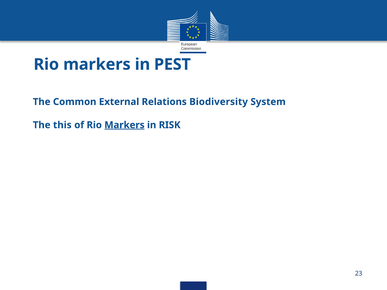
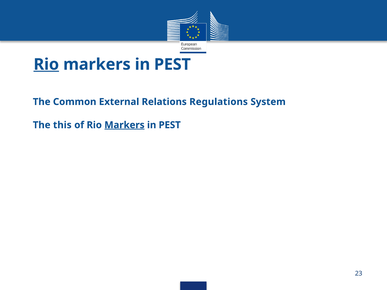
Rio at (46, 64) underline: none -> present
Biodiversity: Biodiversity -> Regulations
RISK at (170, 125): RISK -> PEST
